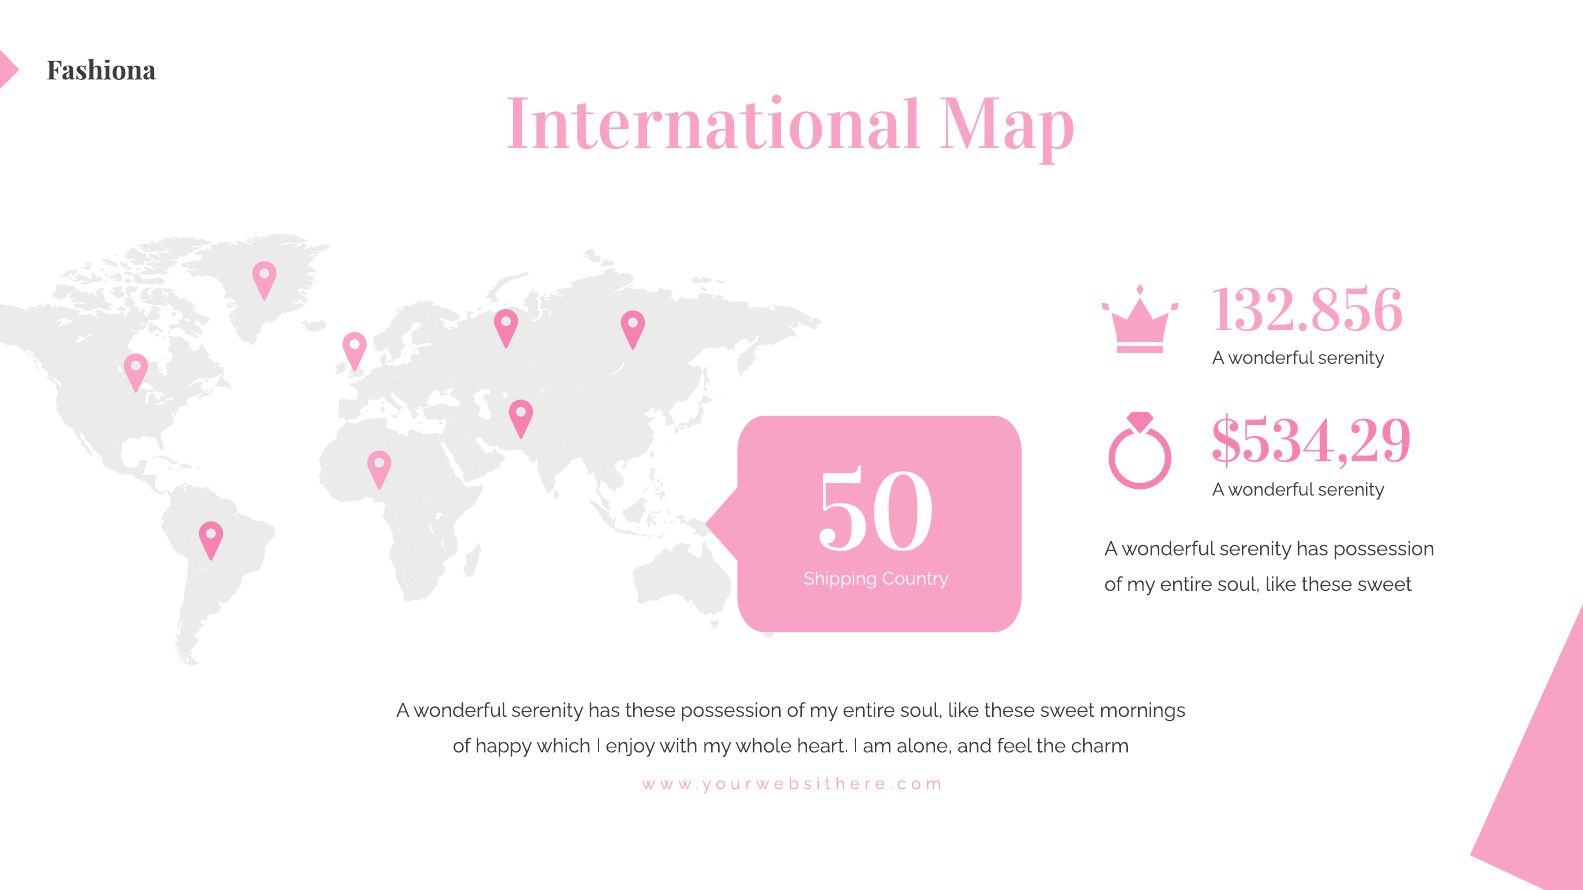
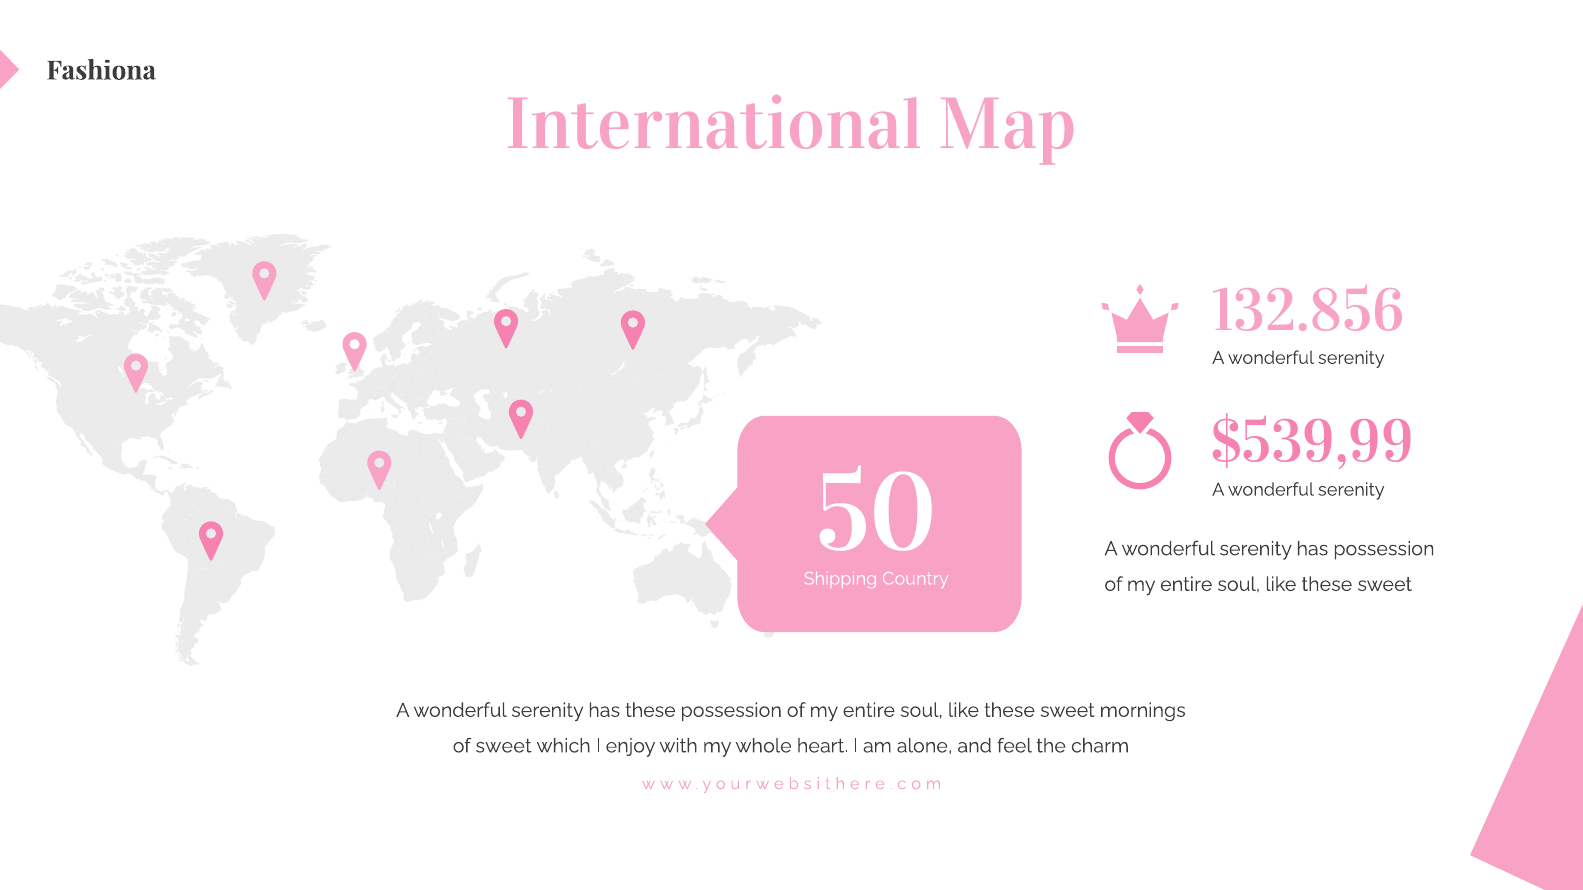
$534,29: $534,29 -> $539,99
of happy: happy -> sweet
